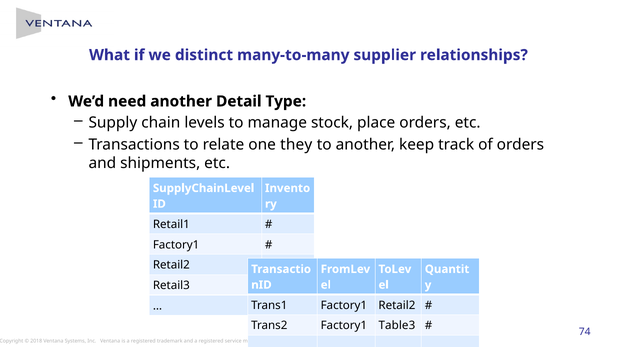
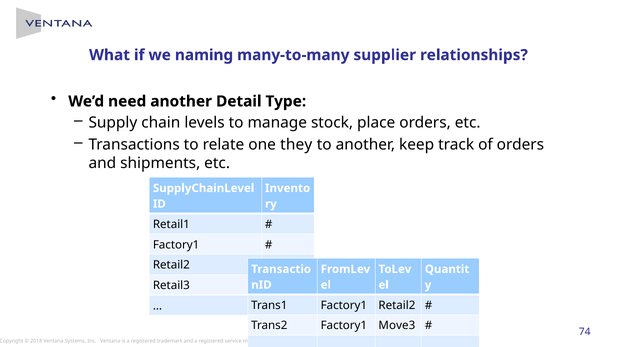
distinct: distinct -> naming
Table3: Table3 -> Move3
